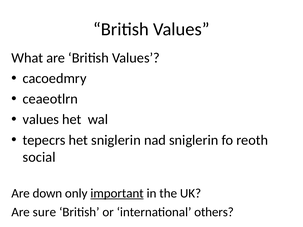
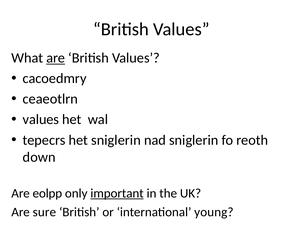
are at (56, 58) underline: none -> present
social: social -> down
down: down -> eolpp
others: others -> young
